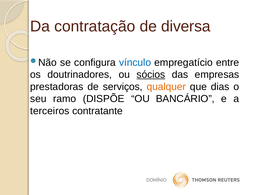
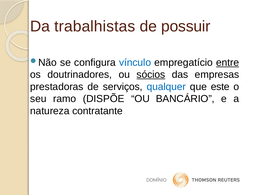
contratação: contratação -> trabalhistas
diversa: diversa -> possuir
entre underline: none -> present
qualquer colour: orange -> blue
dias: dias -> este
terceiros: terceiros -> natureza
